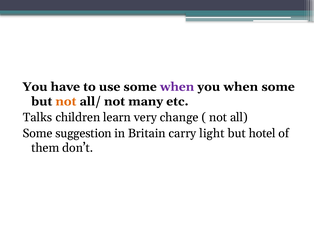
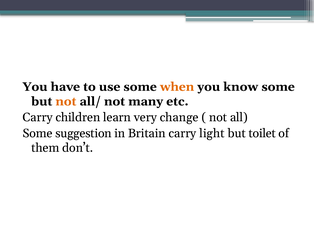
when at (177, 87) colour: purple -> orange
you when: when -> know
Talks at (38, 118): Talks -> Carry
hotel: hotel -> toilet
